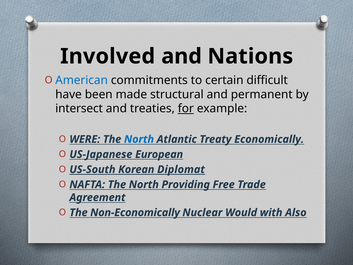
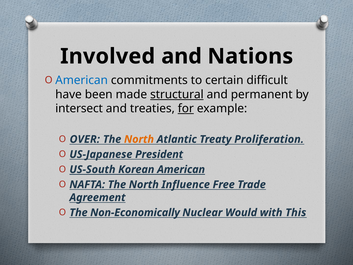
structural underline: none -> present
WERE: WERE -> OVER
North at (139, 139) colour: blue -> orange
Economically: Economically -> Proliferation
European: European -> President
Korean Diplomat: Diplomat -> American
Providing: Providing -> Influence
Also: Also -> This
